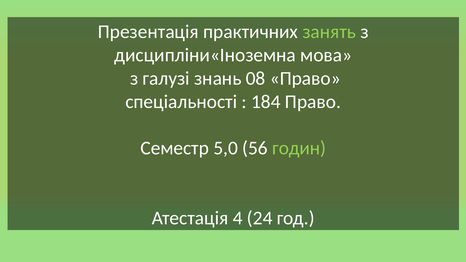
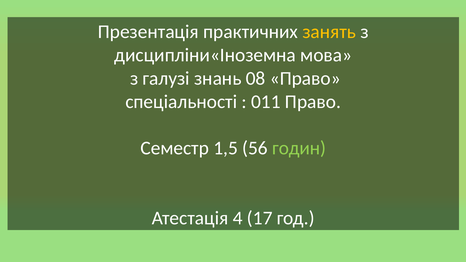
занять colour: light green -> yellow
184: 184 -> 011
5,0: 5,0 -> 1,5
24: 24 -> 17
